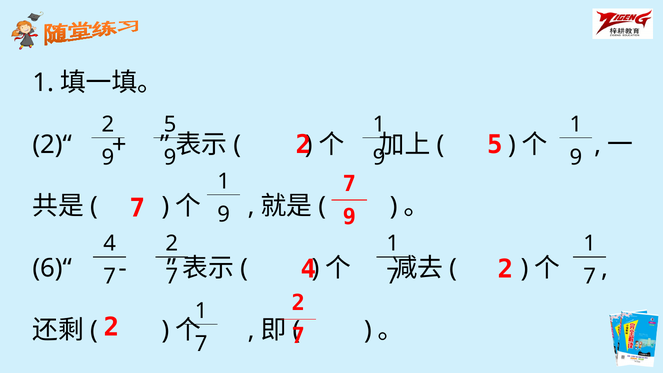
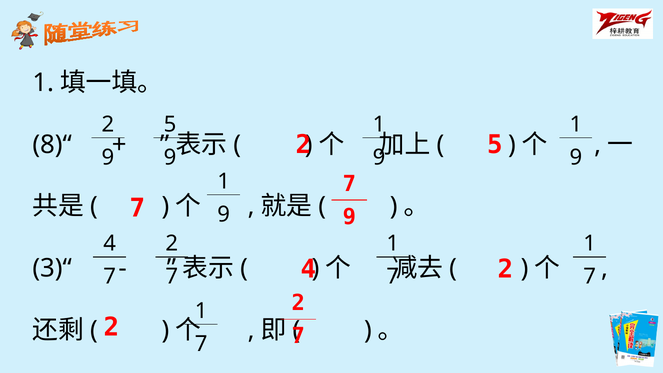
2)“: 2)“ -> 8)“
6)“: 6)“ -> 3)“
